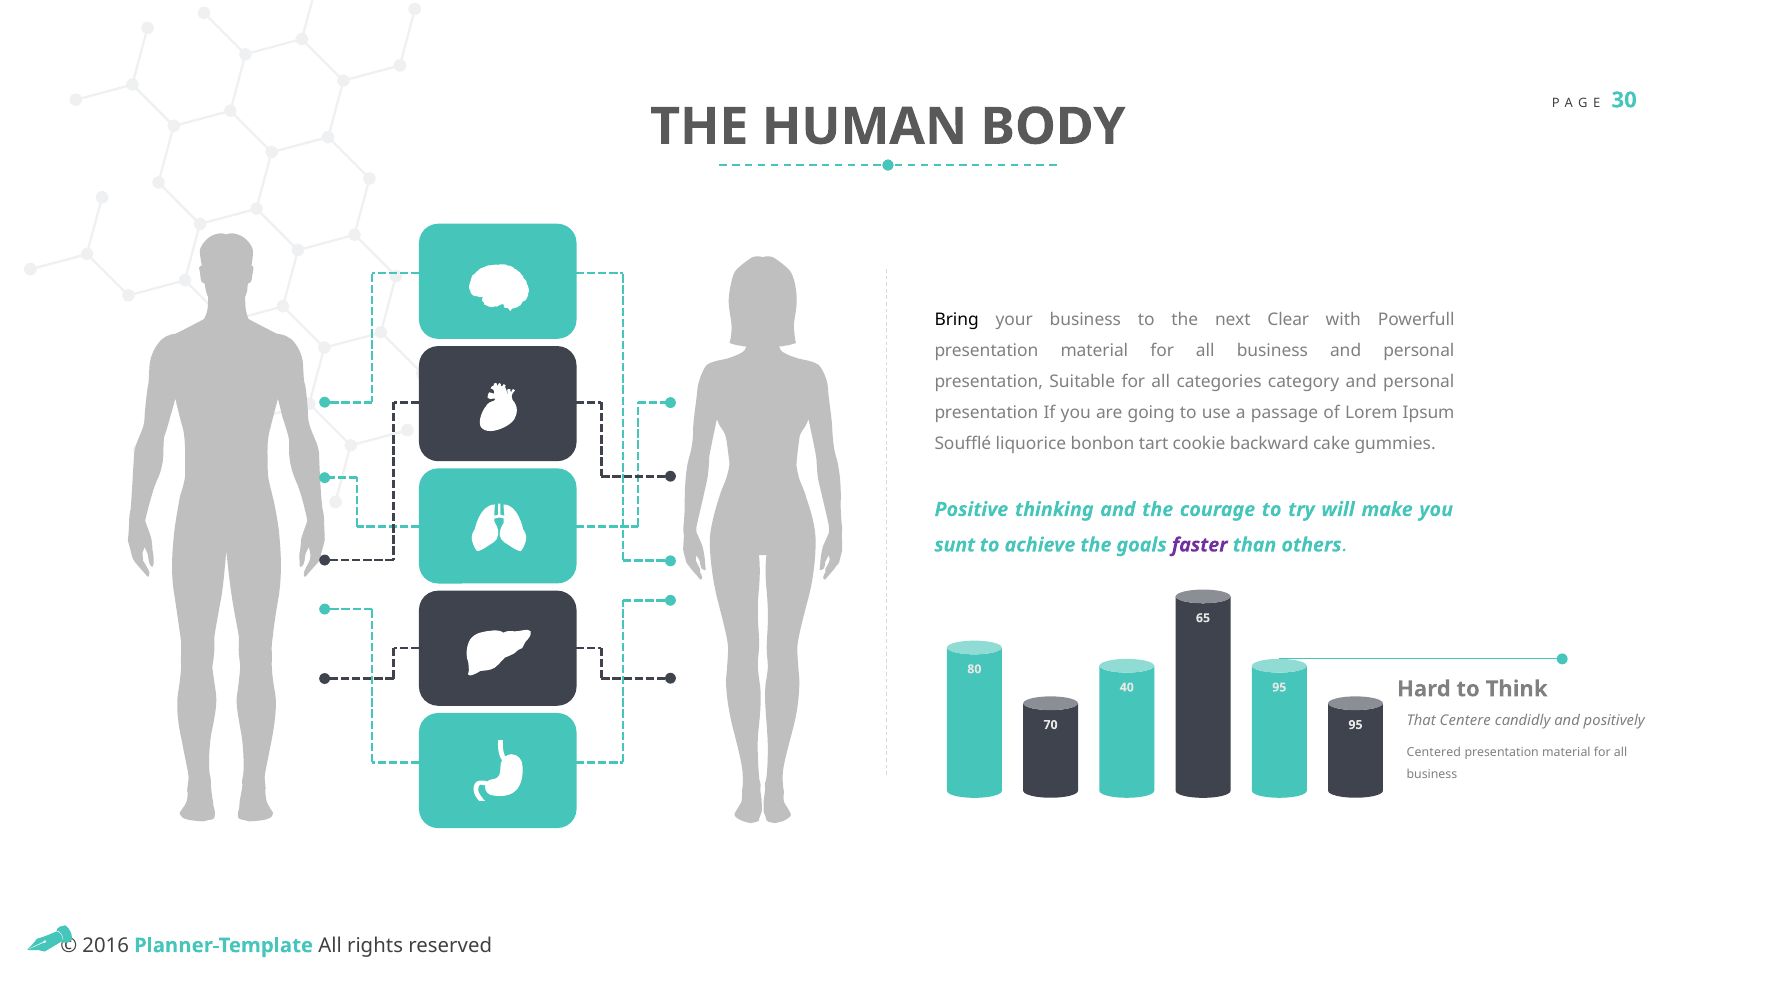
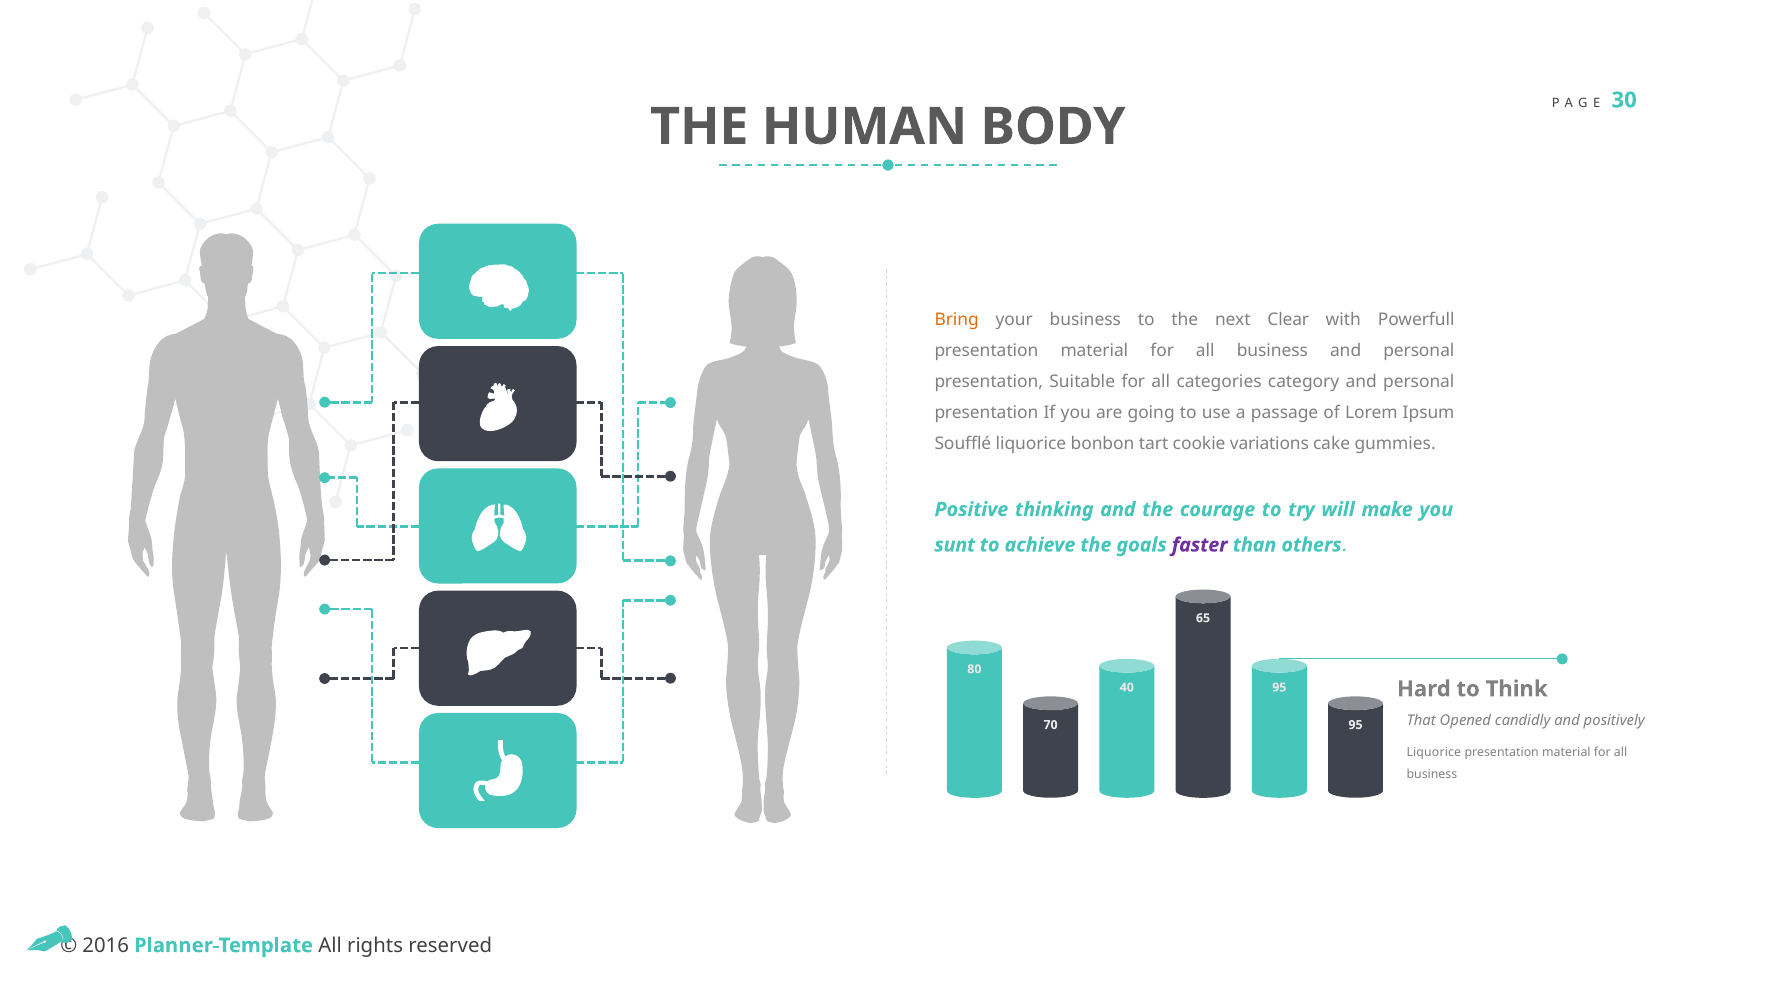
Bring colour: black -> orange
backward: backward -> variations
Centere: Centere -> Opened
Centered at (1434, 753): Centered -> Liquorice
